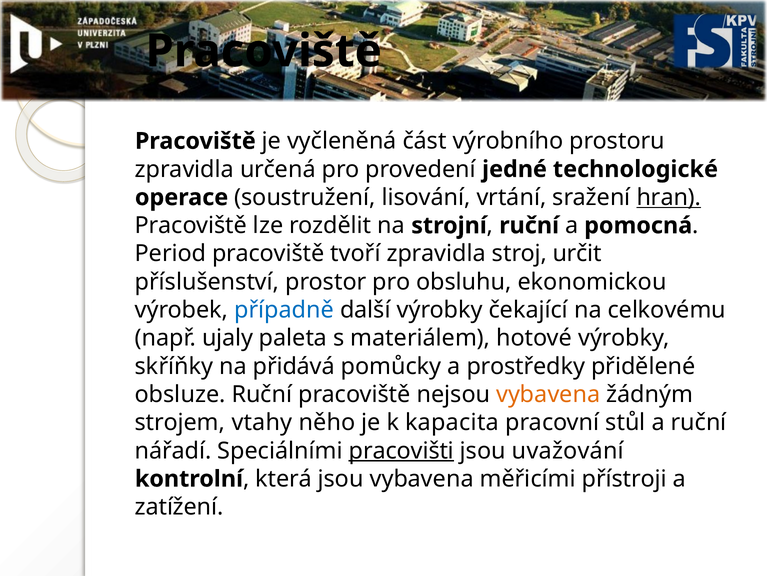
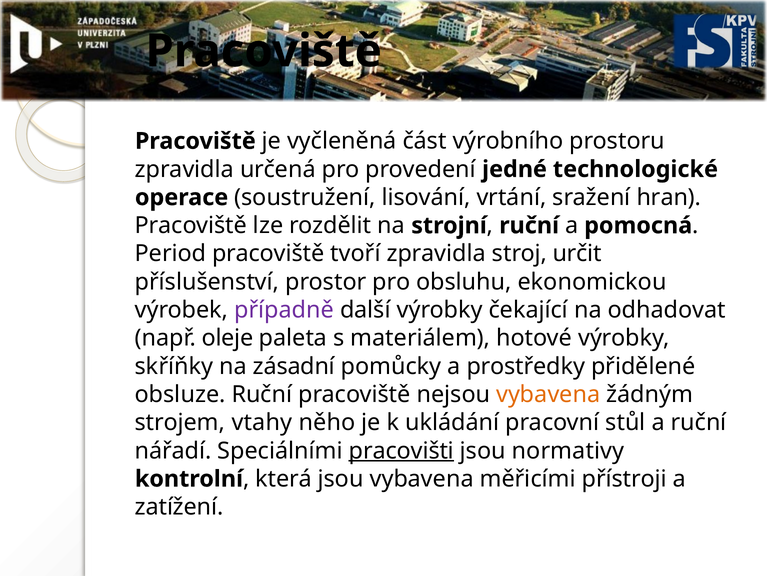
hran underline: present -> none
případně colour: blue -> purple
celkovému: celkovému -> odhadovat
ujaly: ujaly -> oleje
přidává: přidává -> zásadní
kapacita: kapacita -> ukládání
uvažování: uvažování -> normativy
